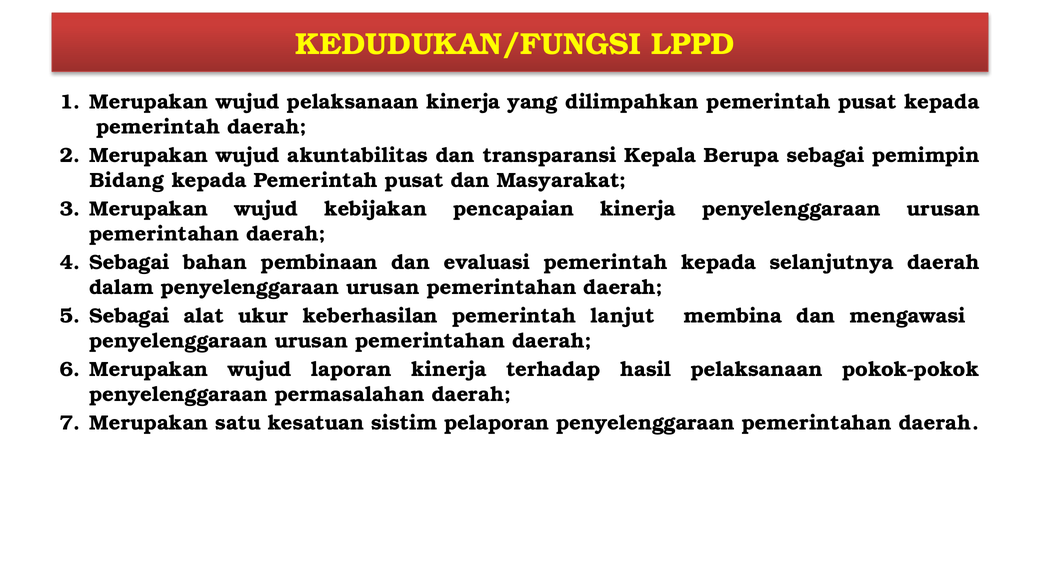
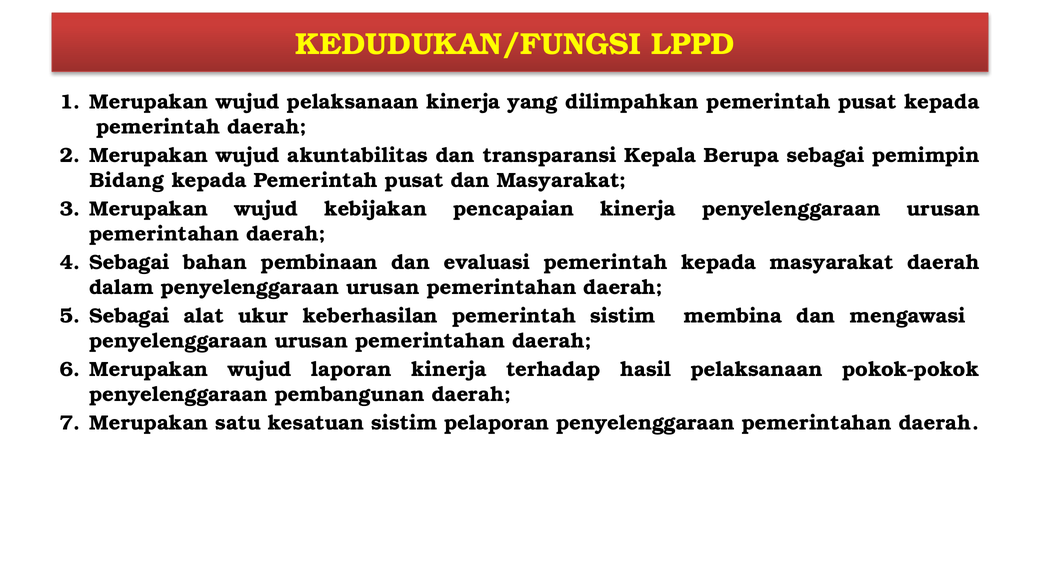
kepada selanjutnya: selanjutnya -> masyarakat
pemerintah lanjut: lanjut -> sistim
permasalahan: permasalahan -> pembangunan
